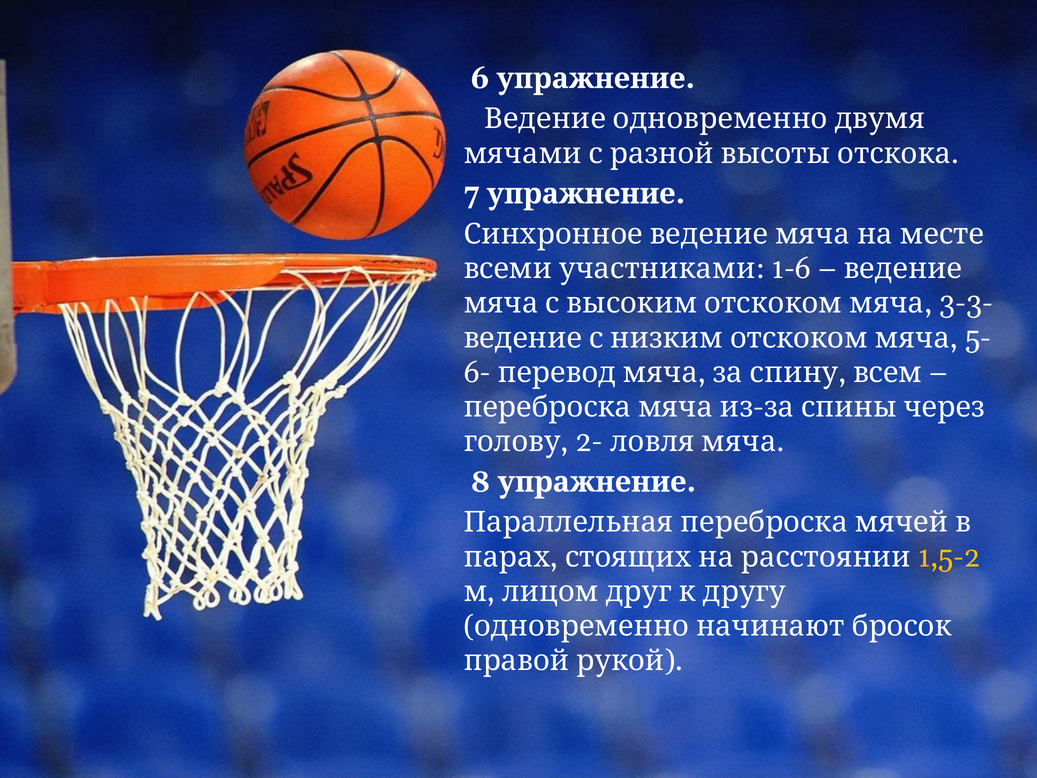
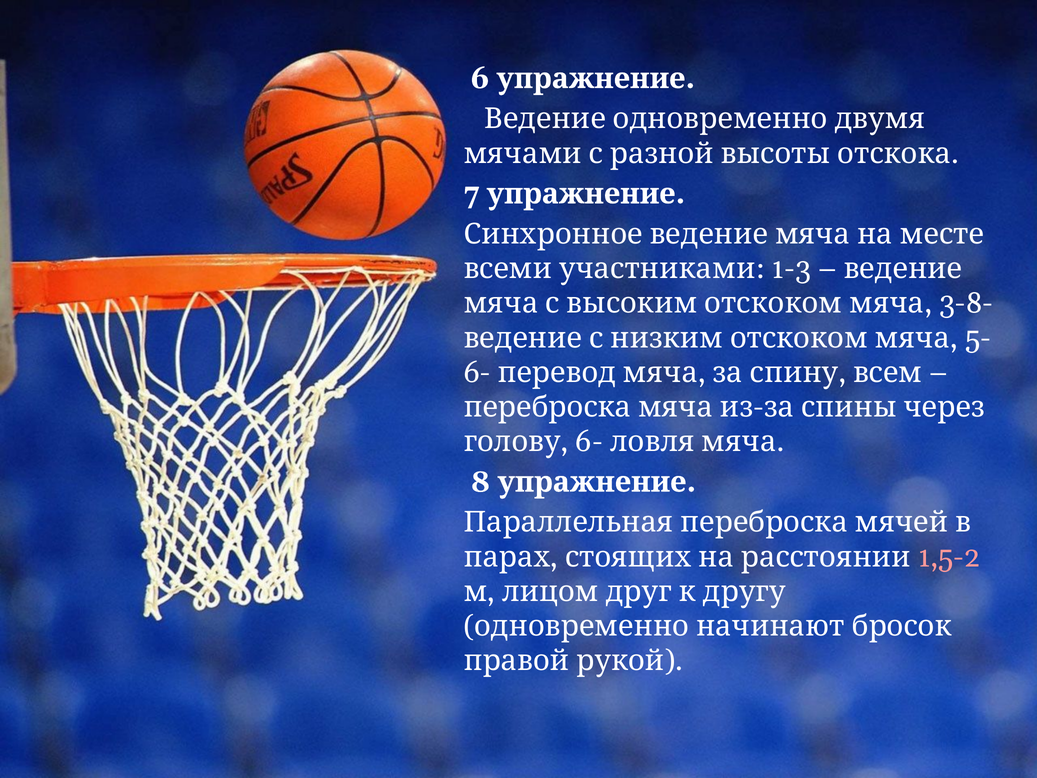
1-6: 1-6 -> 1-3
3-3-: 3-3- -> 3-8-
2- at (589, 442): 2- -> 6-
1,5-2 colour: yellow -> pink
